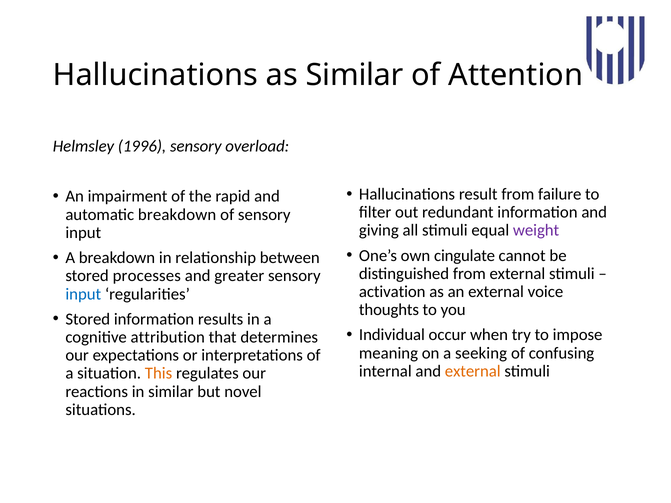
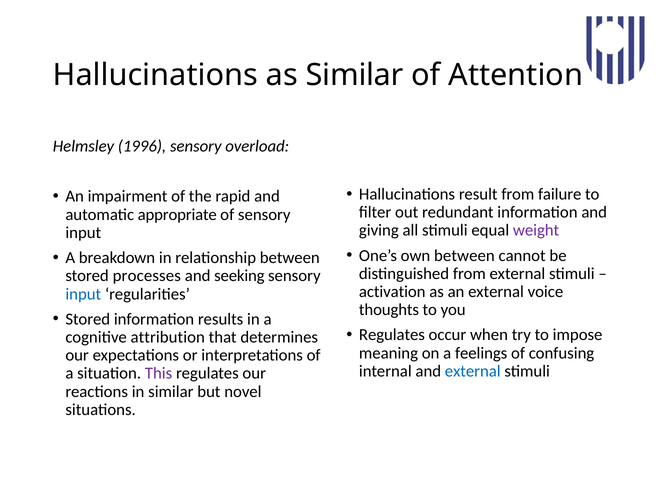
automatic breakdown: breakdown -> appropriate
own cingulate: cingulate -> between
greater: greater -> seeking
Individual at (392, 335): Individual -> Regulates
seeking: seeking -> feelings
external at (473, 371) colour: orange -> blue
This colour: orange -> purple
